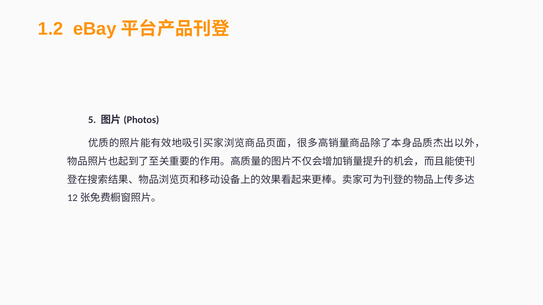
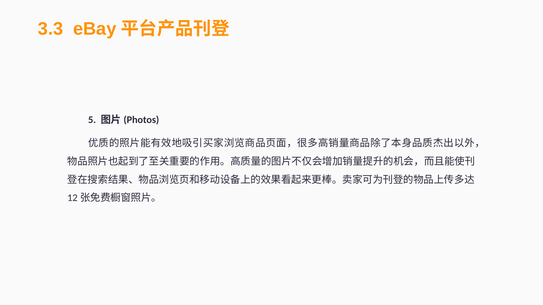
1.2: 1.2 -> 3.3
